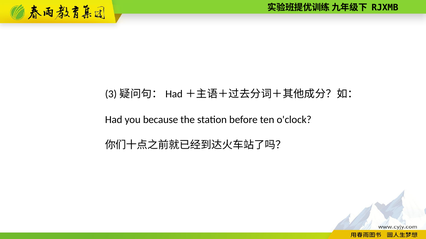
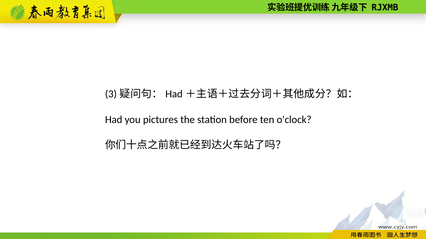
because: because -> pictures
